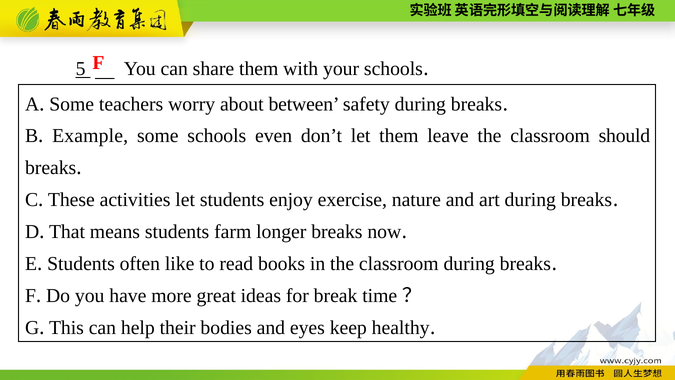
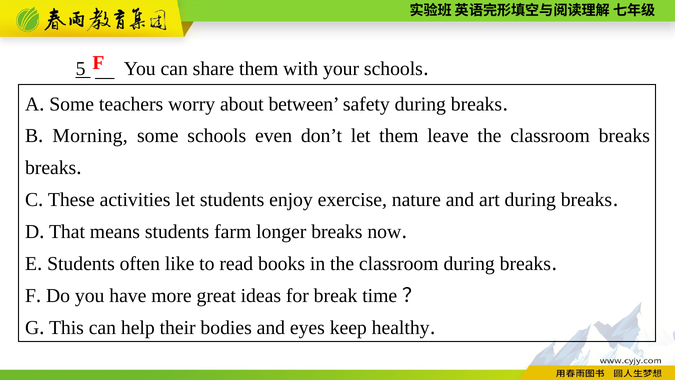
Example: Example -> Morning
classroom should: should -> breaks
